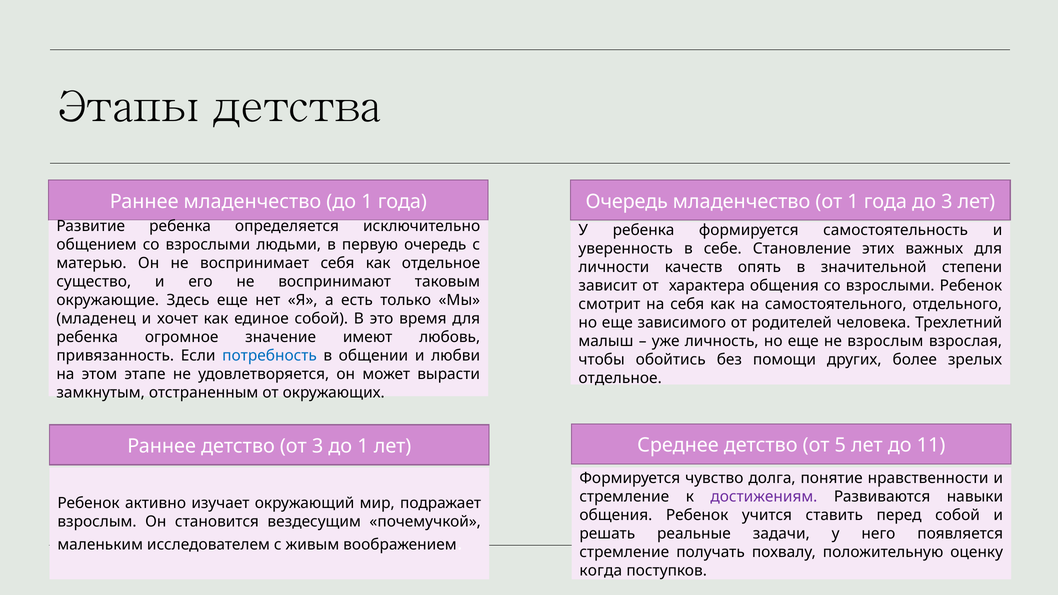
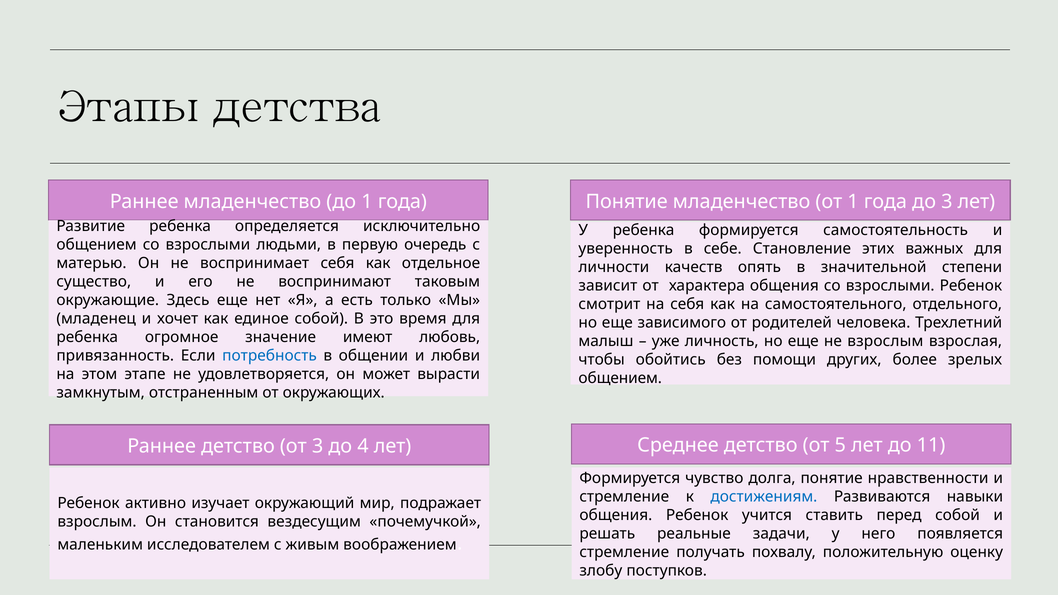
года Очередь: Очередь -> Понятие
отдельное at (620, 378): отдельное -> общением
3 до 1: 1 -> 4
достижениям colour: purple -> blue
когда: когда -> злобу
